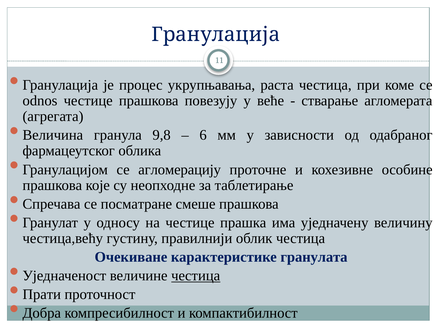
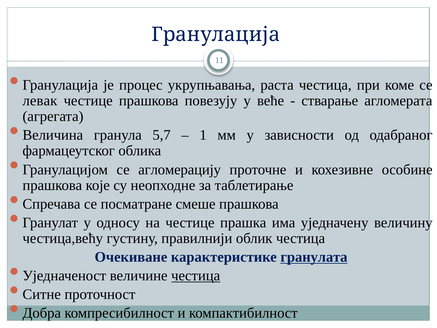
odnos: odnos -> левак
9,8: 9,8 -> 5,7
6: 6 -> 1
гранулата underline: none -> present
Прати: Прати -> Ситне
